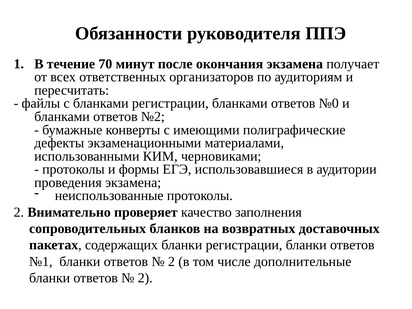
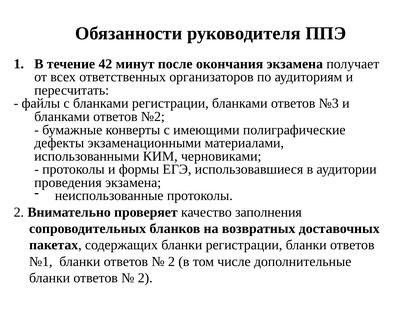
70: 70 -> 42
№0: №0 -> №3
